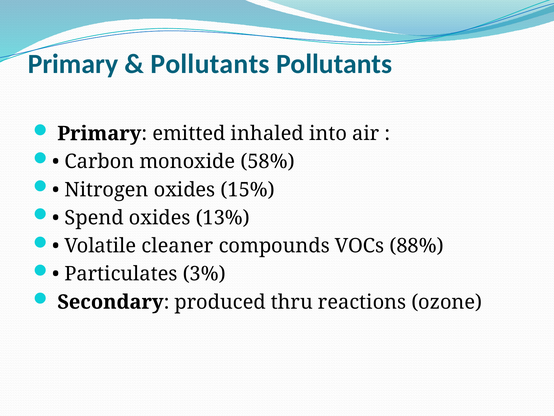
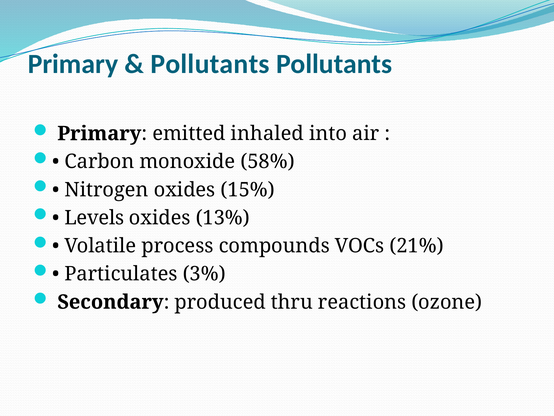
Spend: Spend -> Levels
cleaner: cleaner -> process
88%: 88% -> 21%
